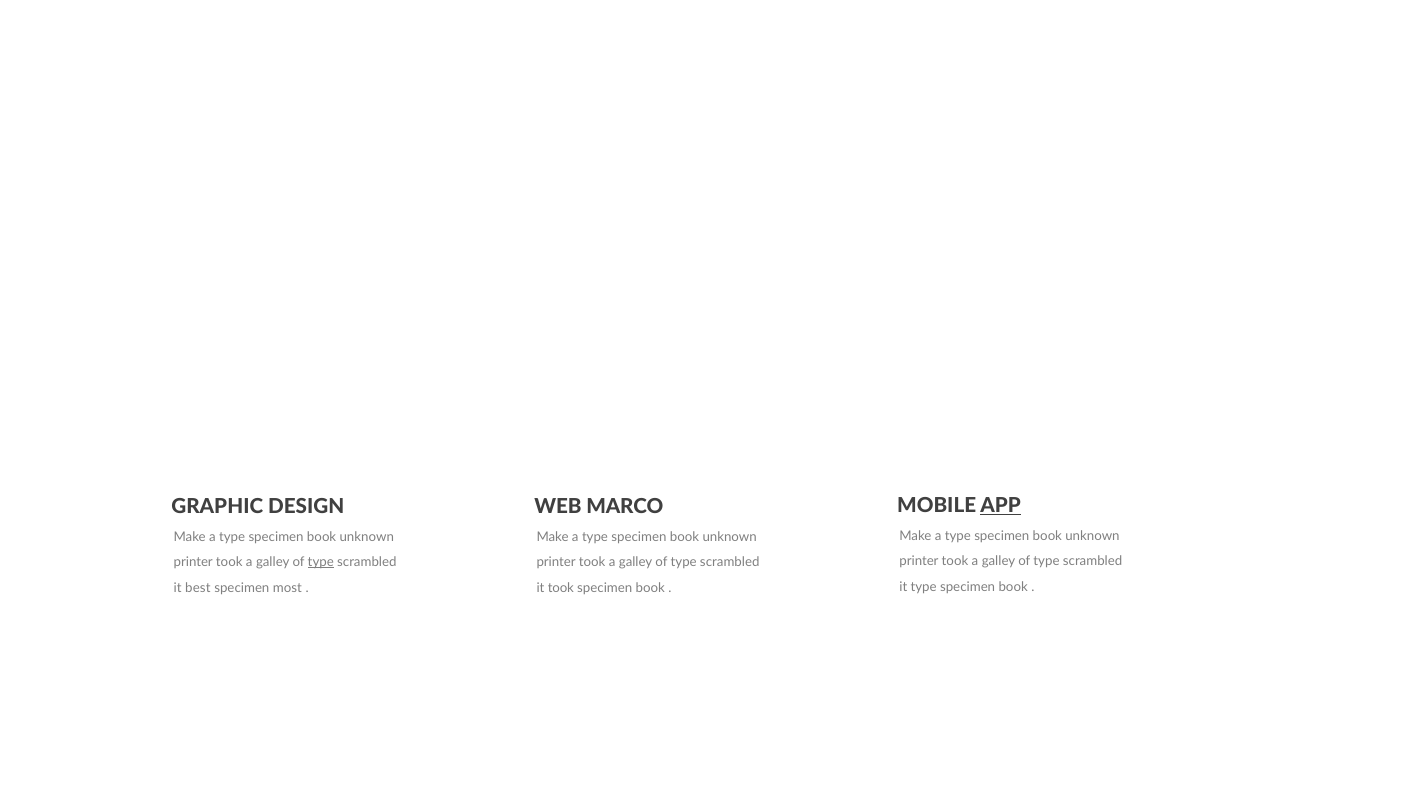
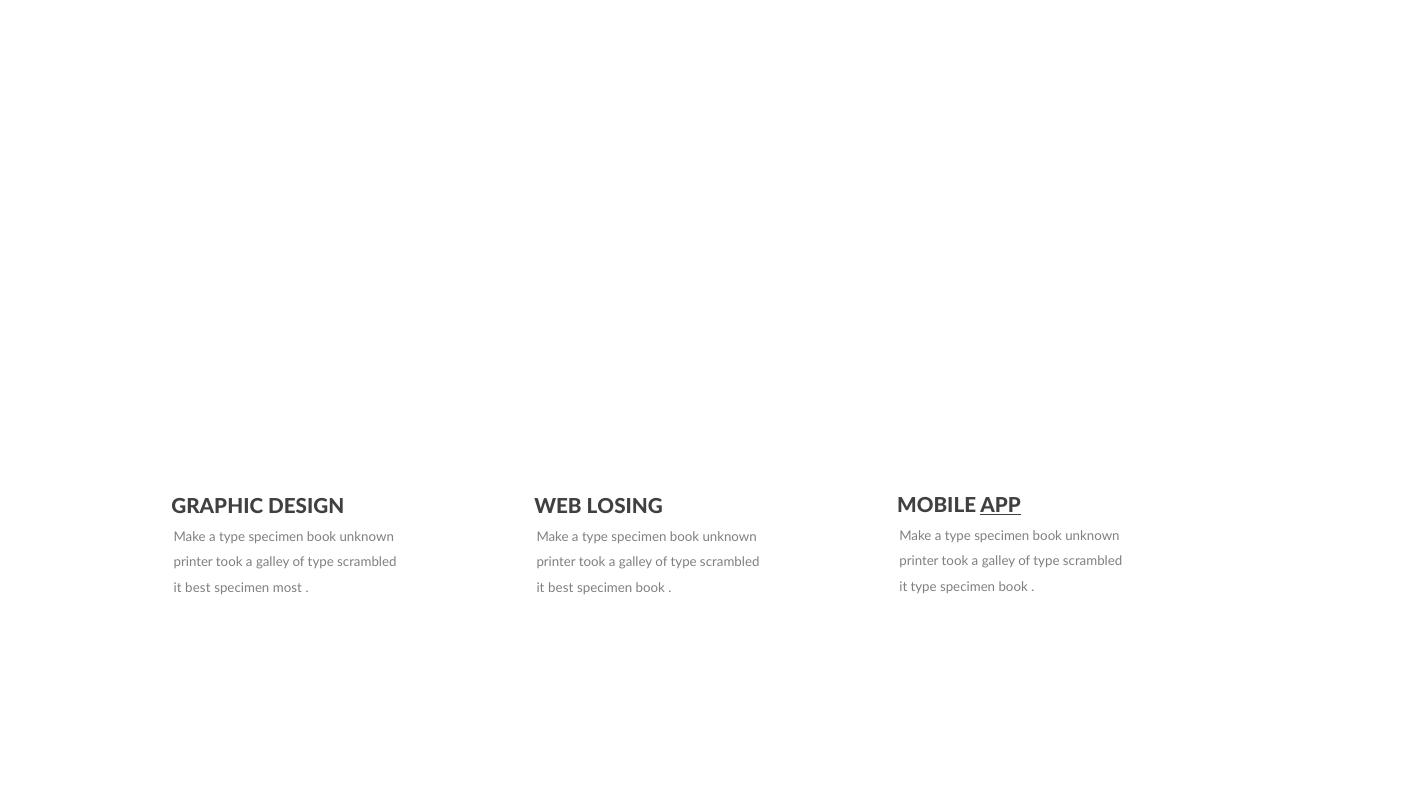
MARCO: MARCO -> LOSING
type at (321, 563) underline: present -> none
took at (561, 588): took -> best
